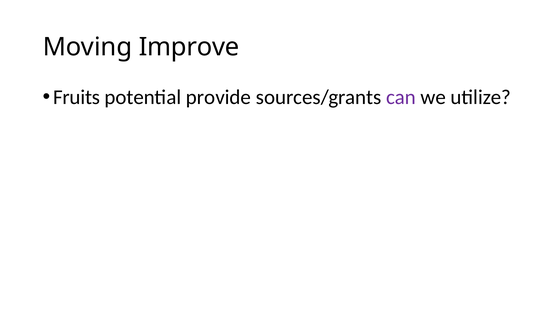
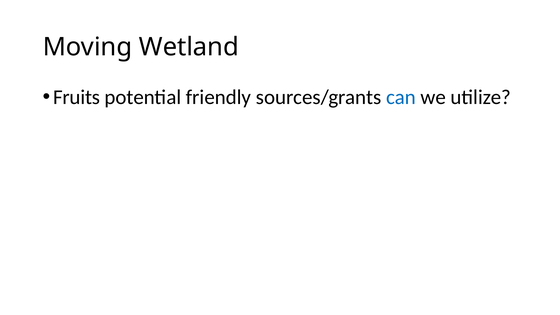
Improve: Improve -> Wetland
provide: provide -> friendly
can colour: purple -> blue
